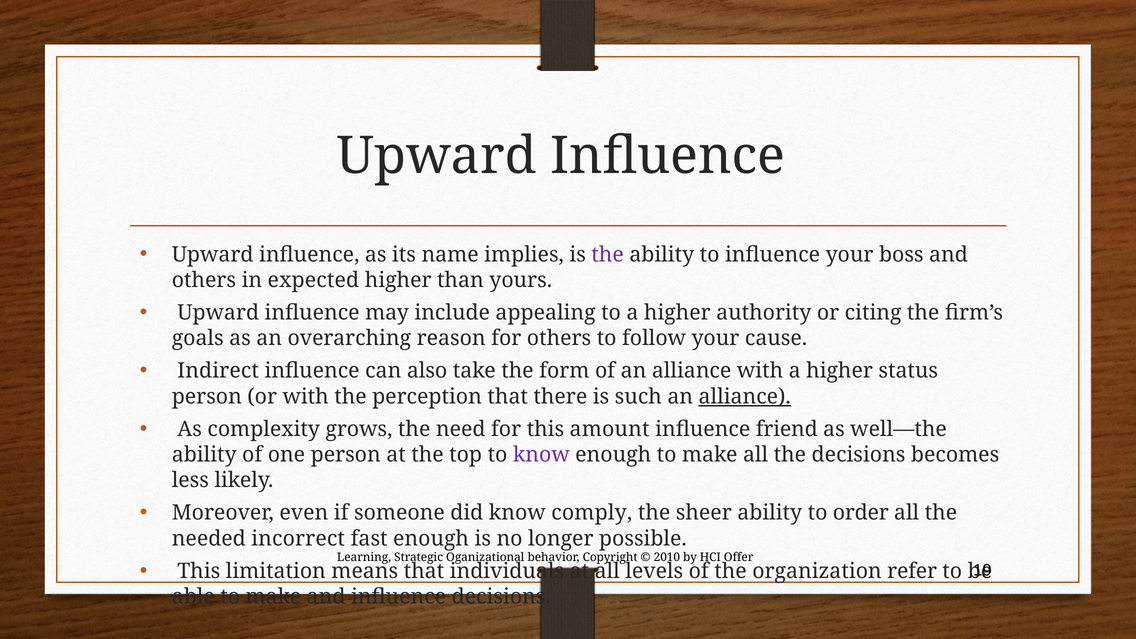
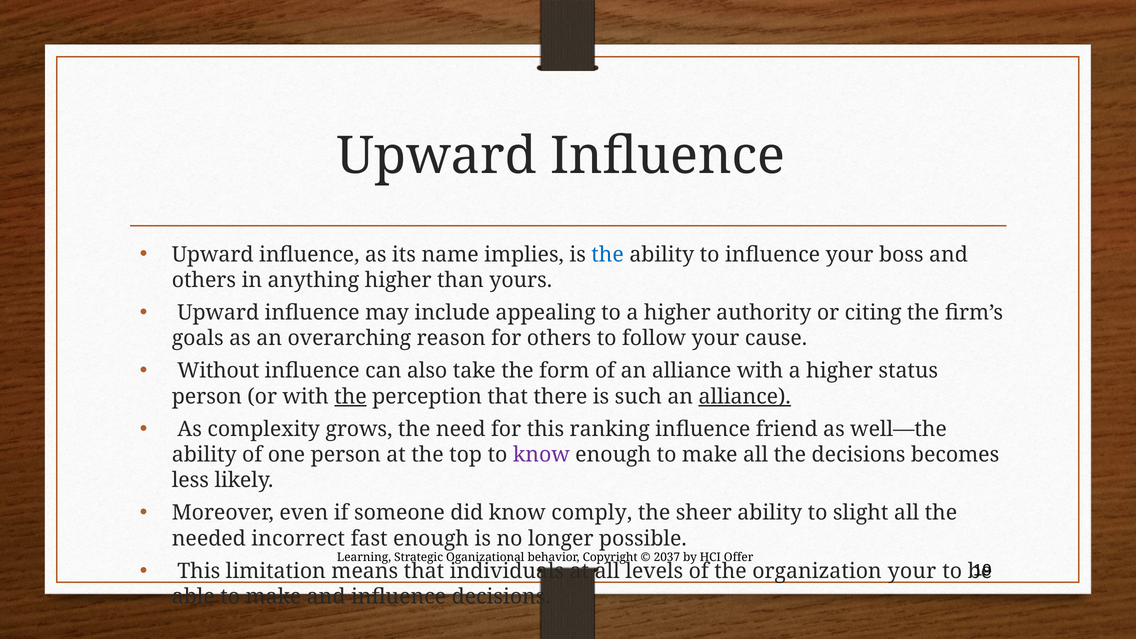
the at (608, 254) colour: purple -> blue
expected: expected -> anything
Indirect: Indirect -> Without
the at (350, 396) underline: none -> present
amount: amount -> ranking
order: order -> slight
2010: 2010 -> 2037
organization refer: refer -> your
